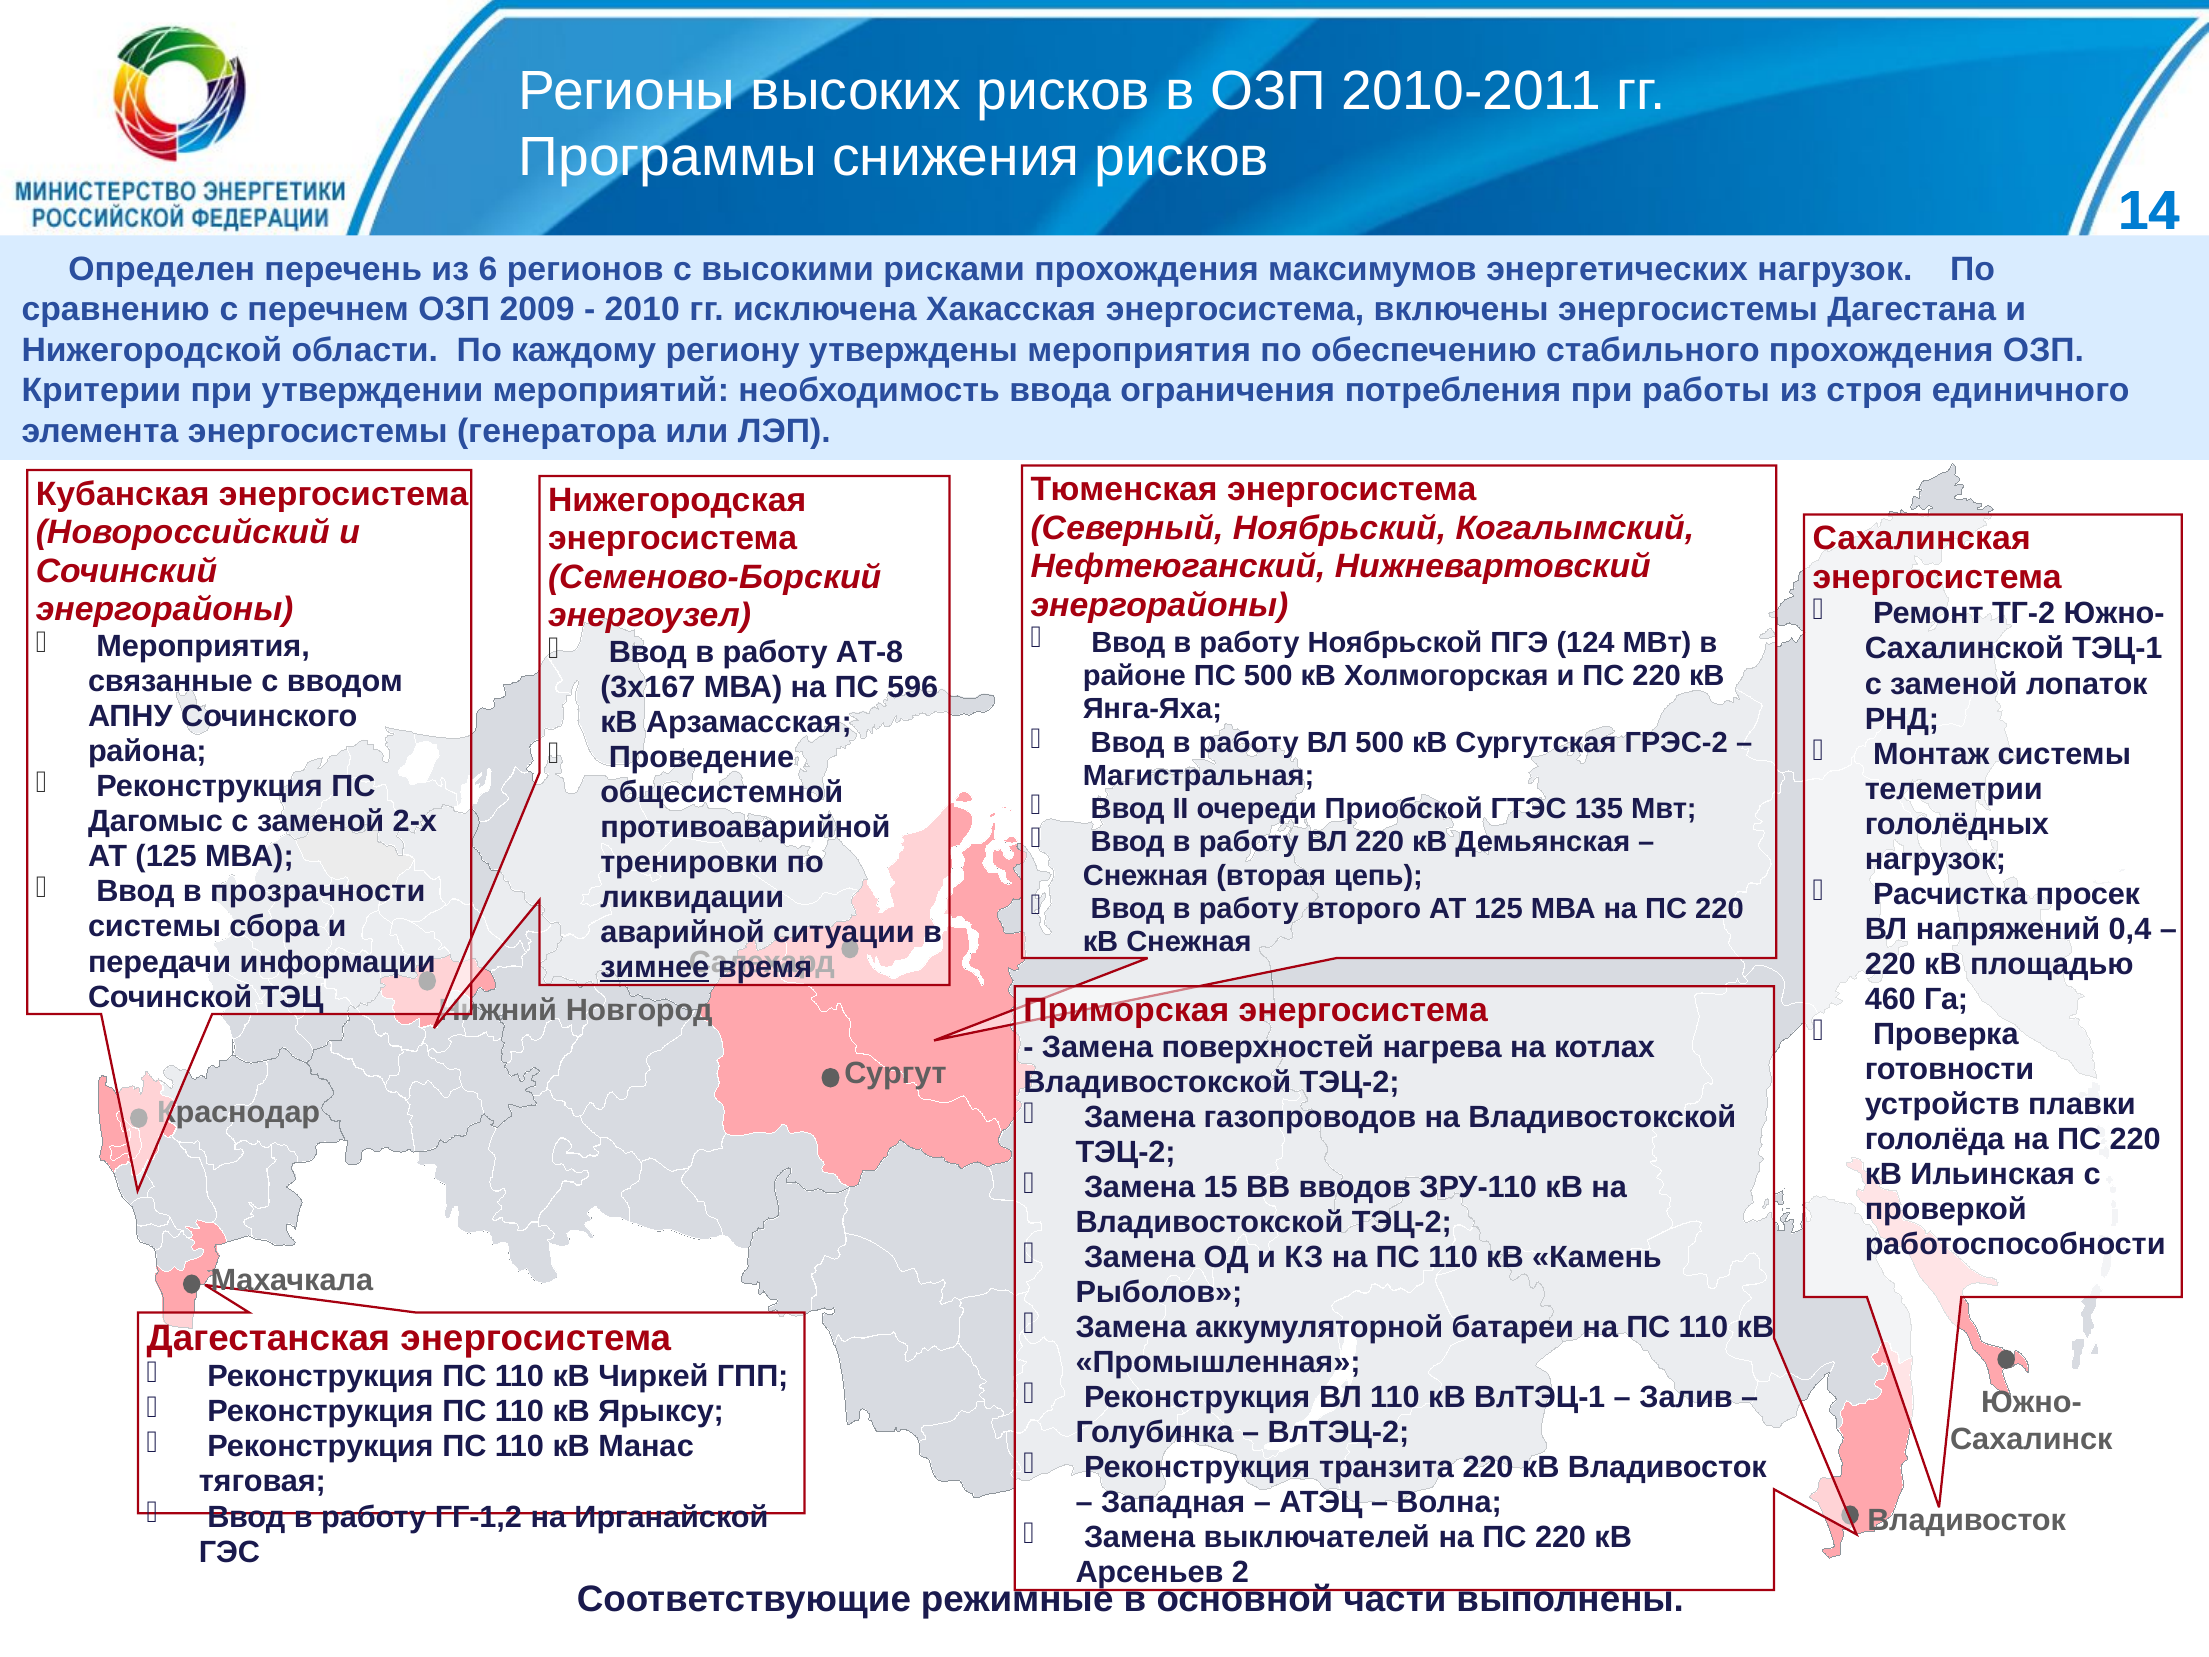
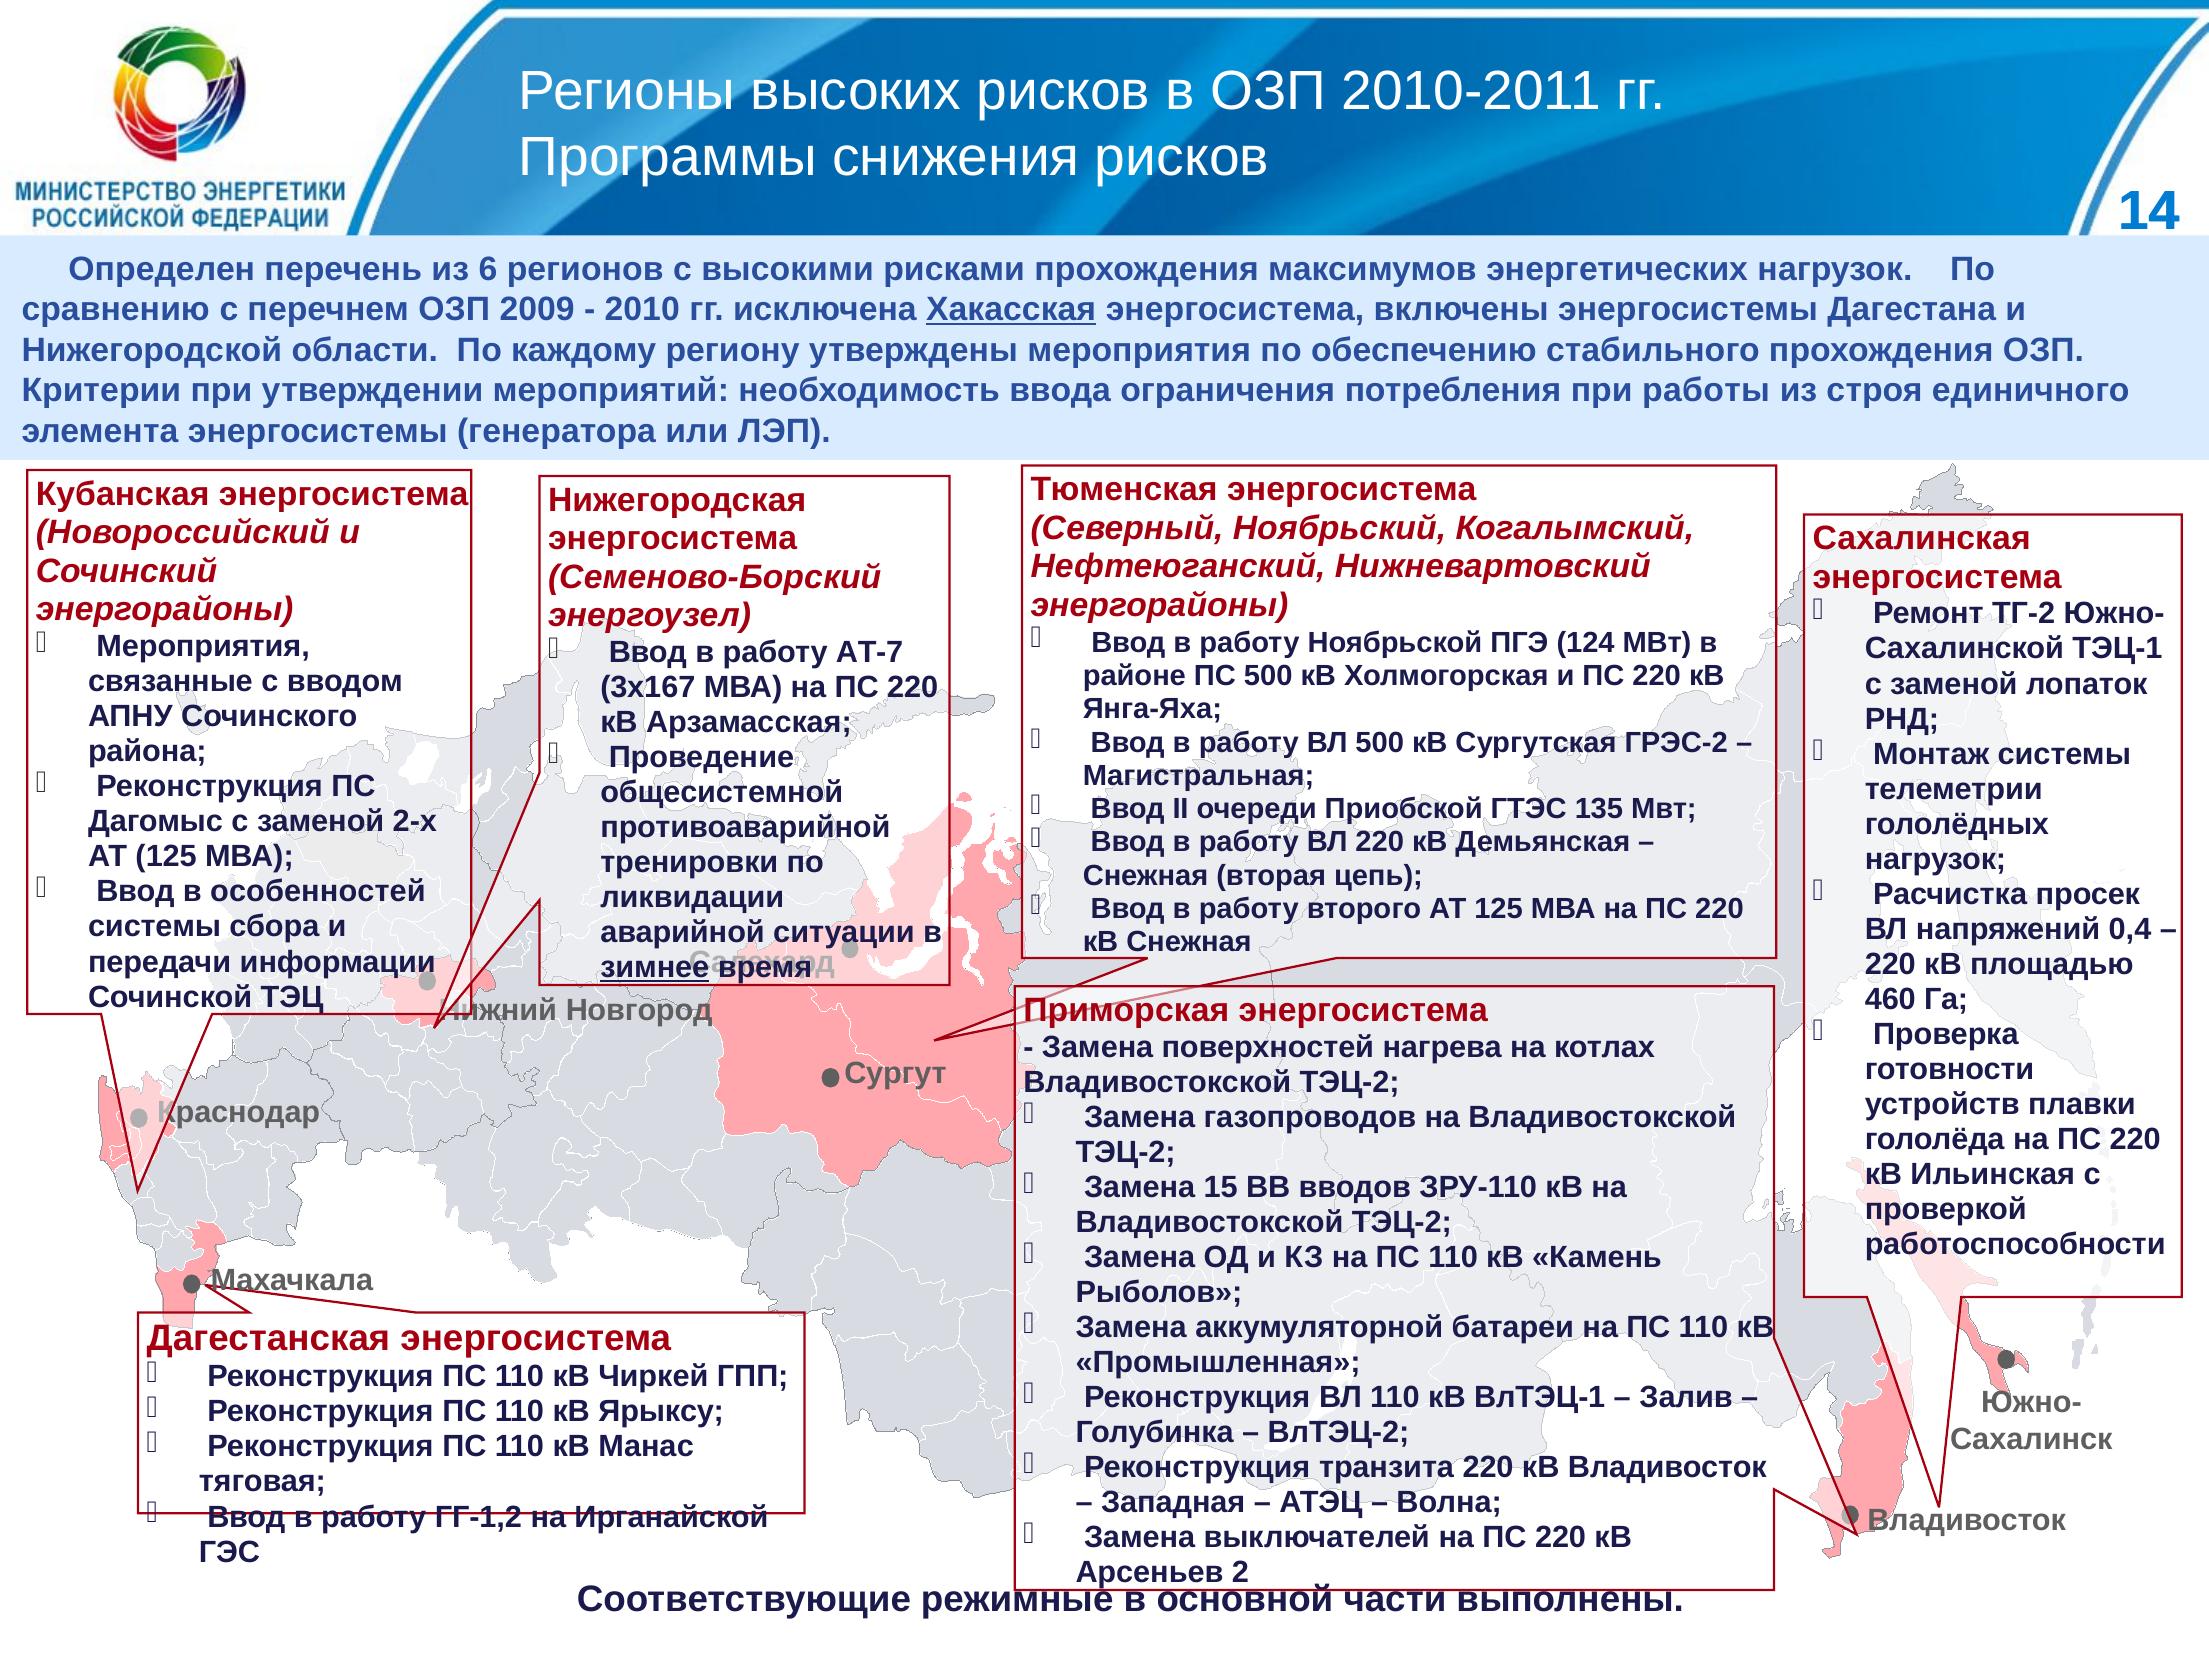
Хакасская underline: none -> present
АТ-8: АТ-8 -> АТ-7
596 at (913, 687): 596 -> 220
прозрачности: прозрачности -> особенностей
